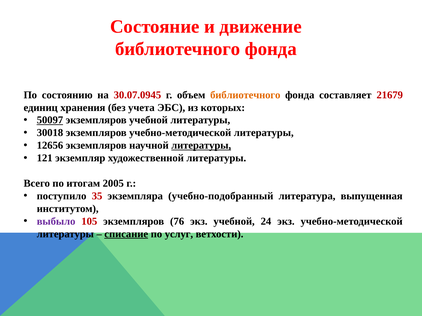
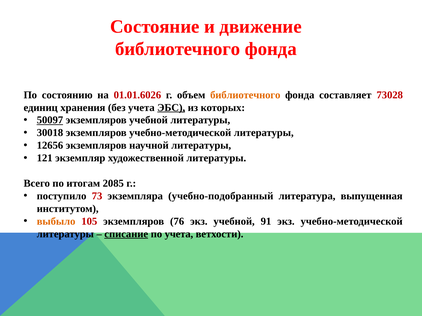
30.07.0945: 30.07.0945 -> 01.01.6026
21679: 21679 -> 73028
ЭБС underline: none -> present
литературы at (201, 146) underline: present -> none
2005: 2005 -> 2085
35: 35 -> 73
выбыло colour: purple -> orange
24: 24 -> 91
по услуг: услуг -> учета
